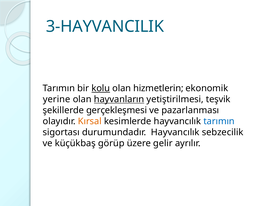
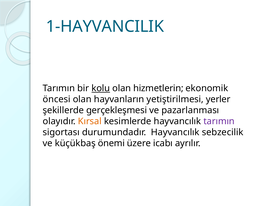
3-HAYVANCILIK: 3-HAYVANCILIK -> 1-HAYVANCILIK
yerine: yerine -> öncesi
hayvanların underline: present -> none
teşvik: teşvik -> yerler
tarımın at (219, 121) colour: blue -> purple
görüp: görüp -> önemi
gelir: gelir -> icabı
